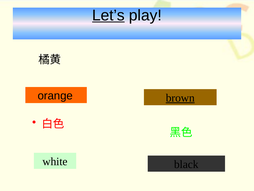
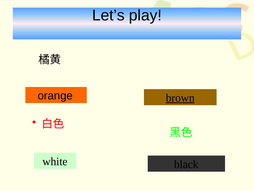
Let’s underline: present -> none
